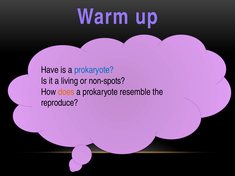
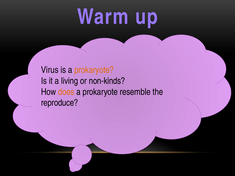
Have: Have -> Virus
prokaryote at (94, 70) colour: blue -> orange
non-spots: non-spots -> non-kinds
